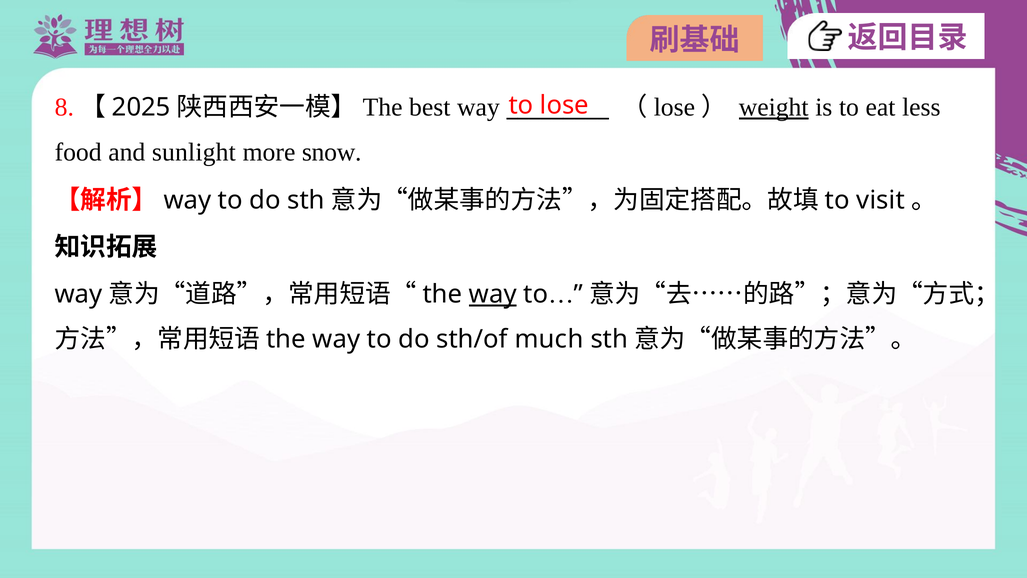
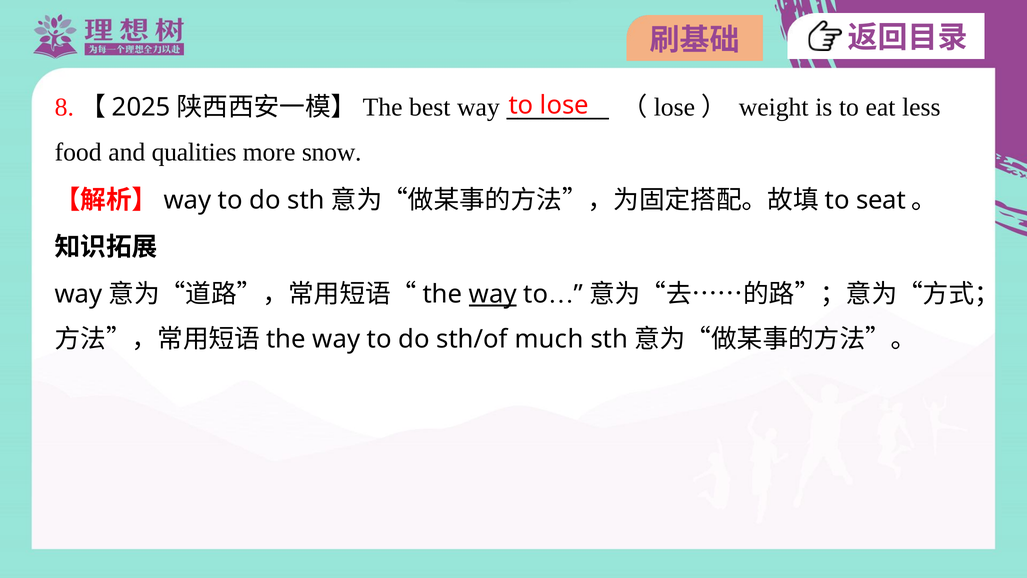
weight underline: present -> none
sunlight: sunlight -> qualities
visit: visit -> seat
